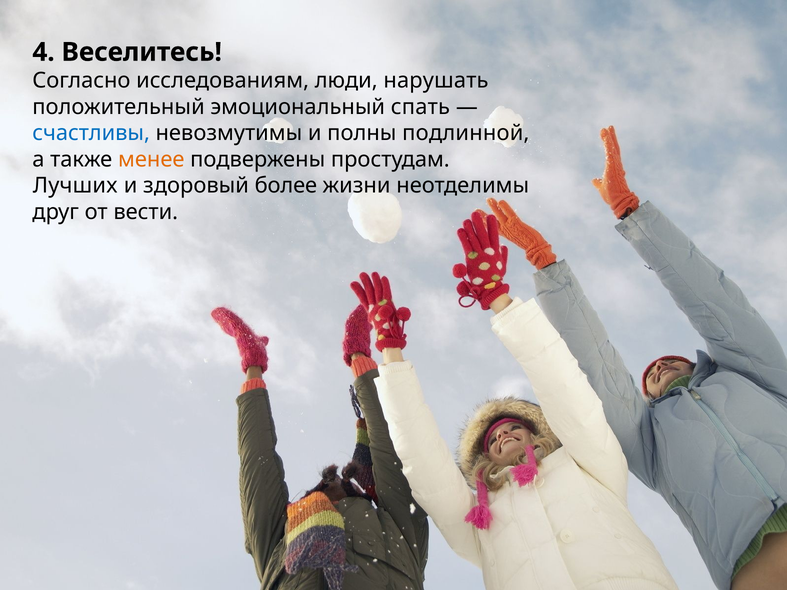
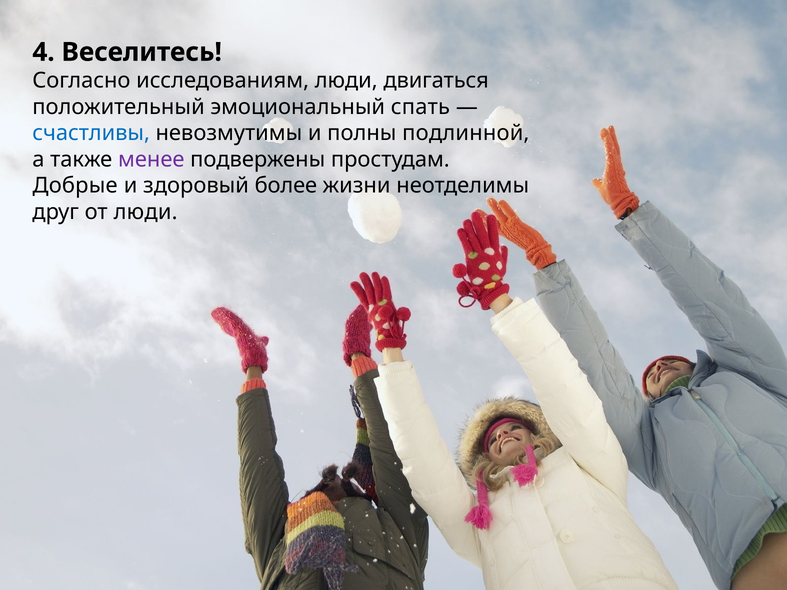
нарушать: нарушать -> двигаться
менее colour: orange -> purple
Лучших: Лучших -> Добрые
от вести: вести -> люди
